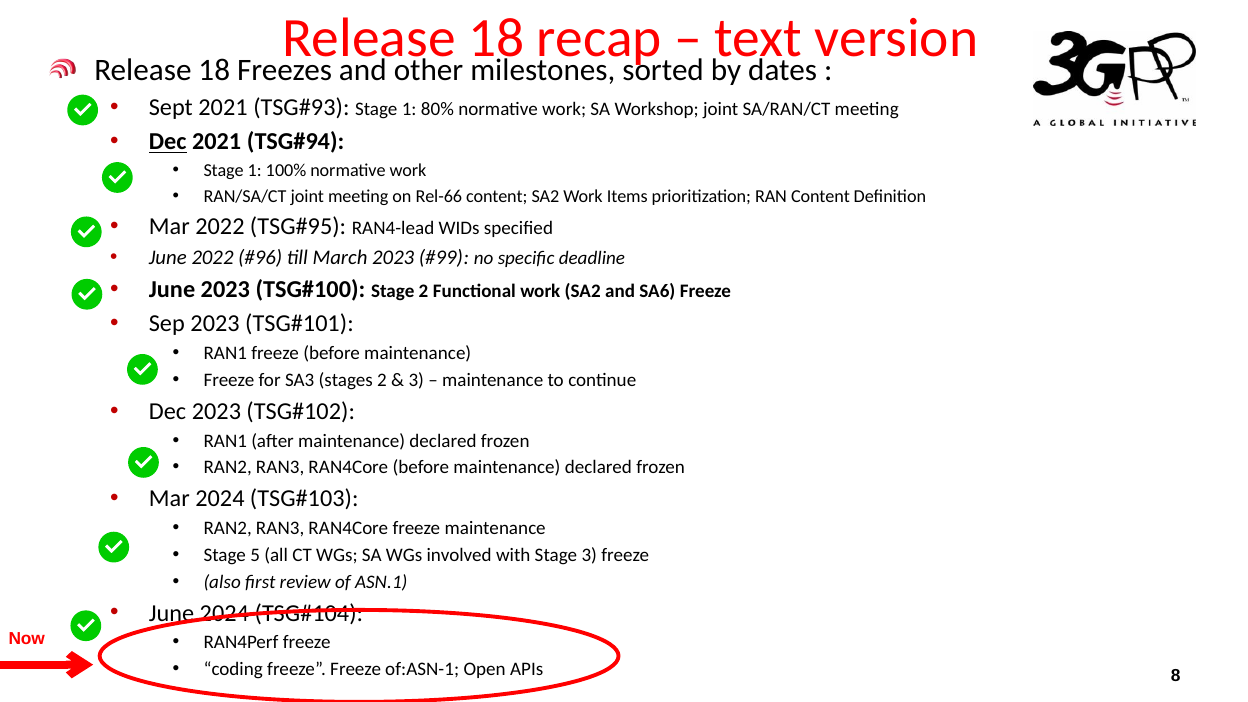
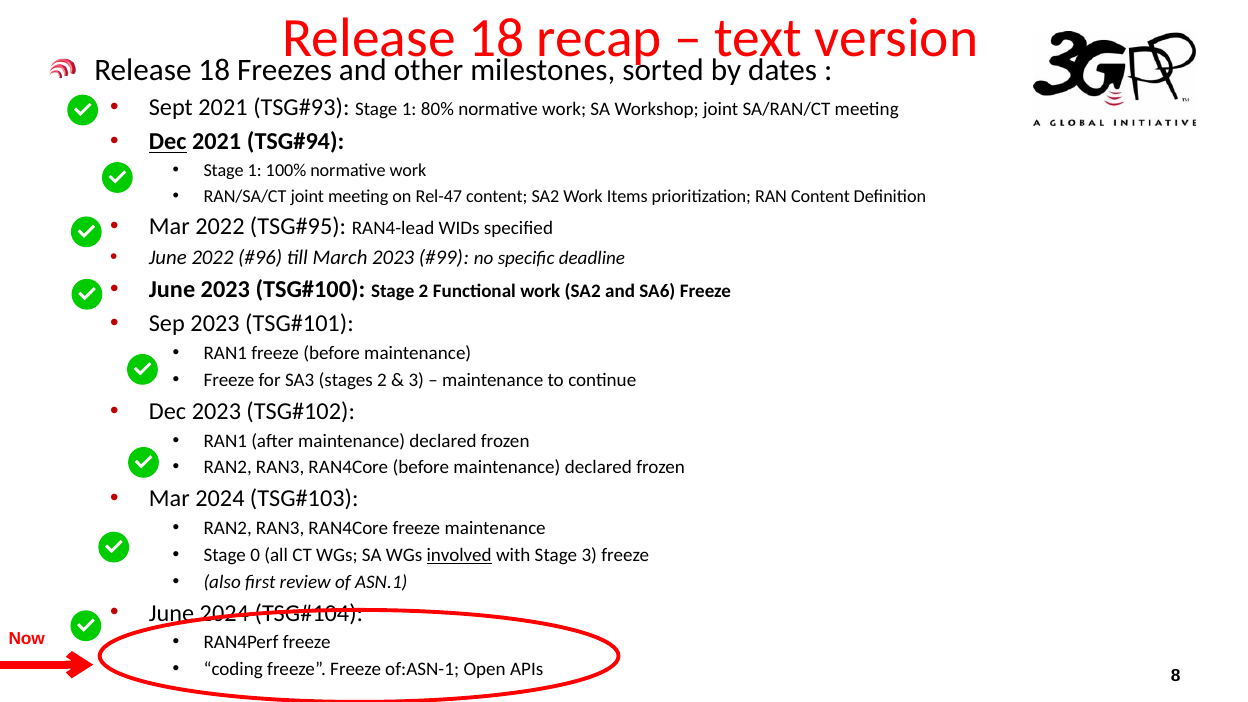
Rel-66: Rel-66 -> Rel-47
5: 5 -> 0
involved underline: none -> present
